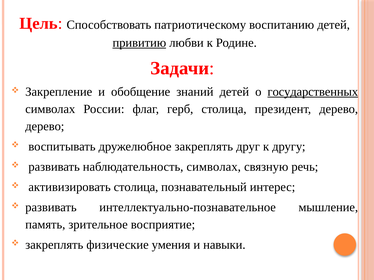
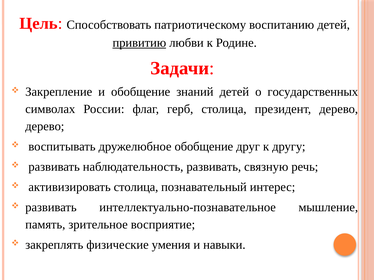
государственных underline: present -> none
дружелюбное закреплять: закреплять -> обобщение
наблюдательность символах: символах -> развивать
